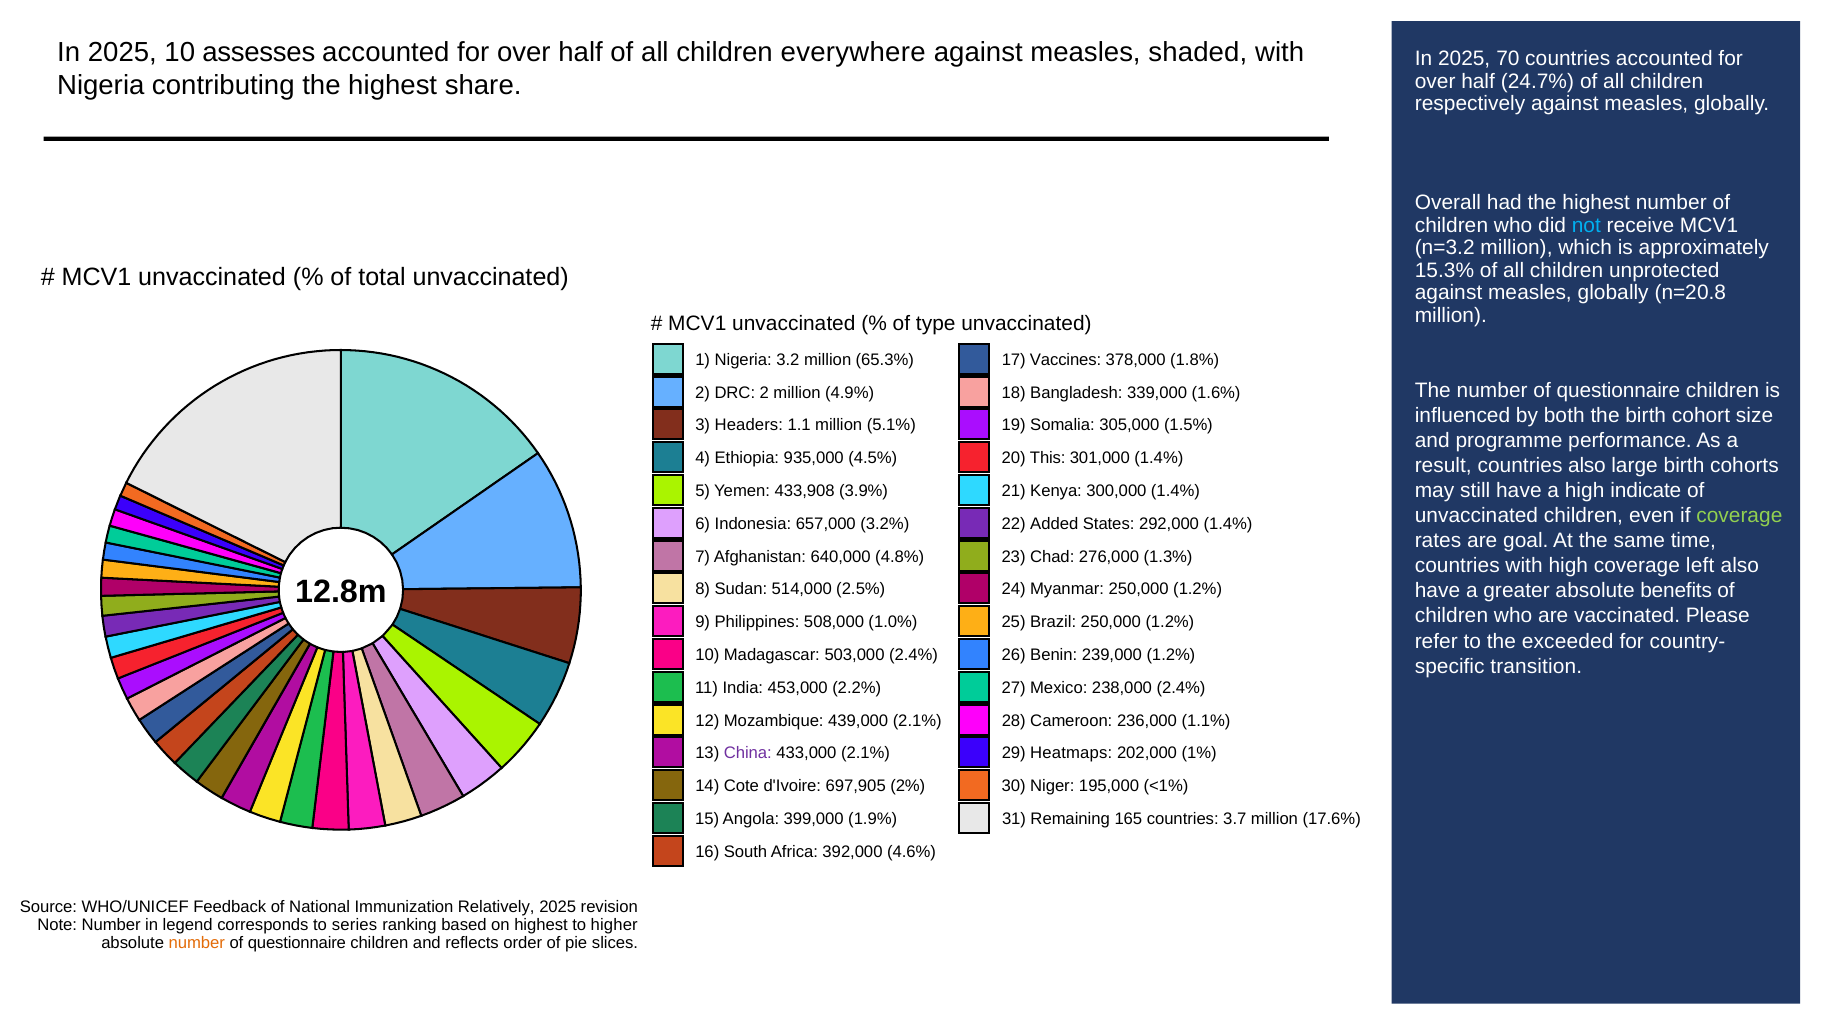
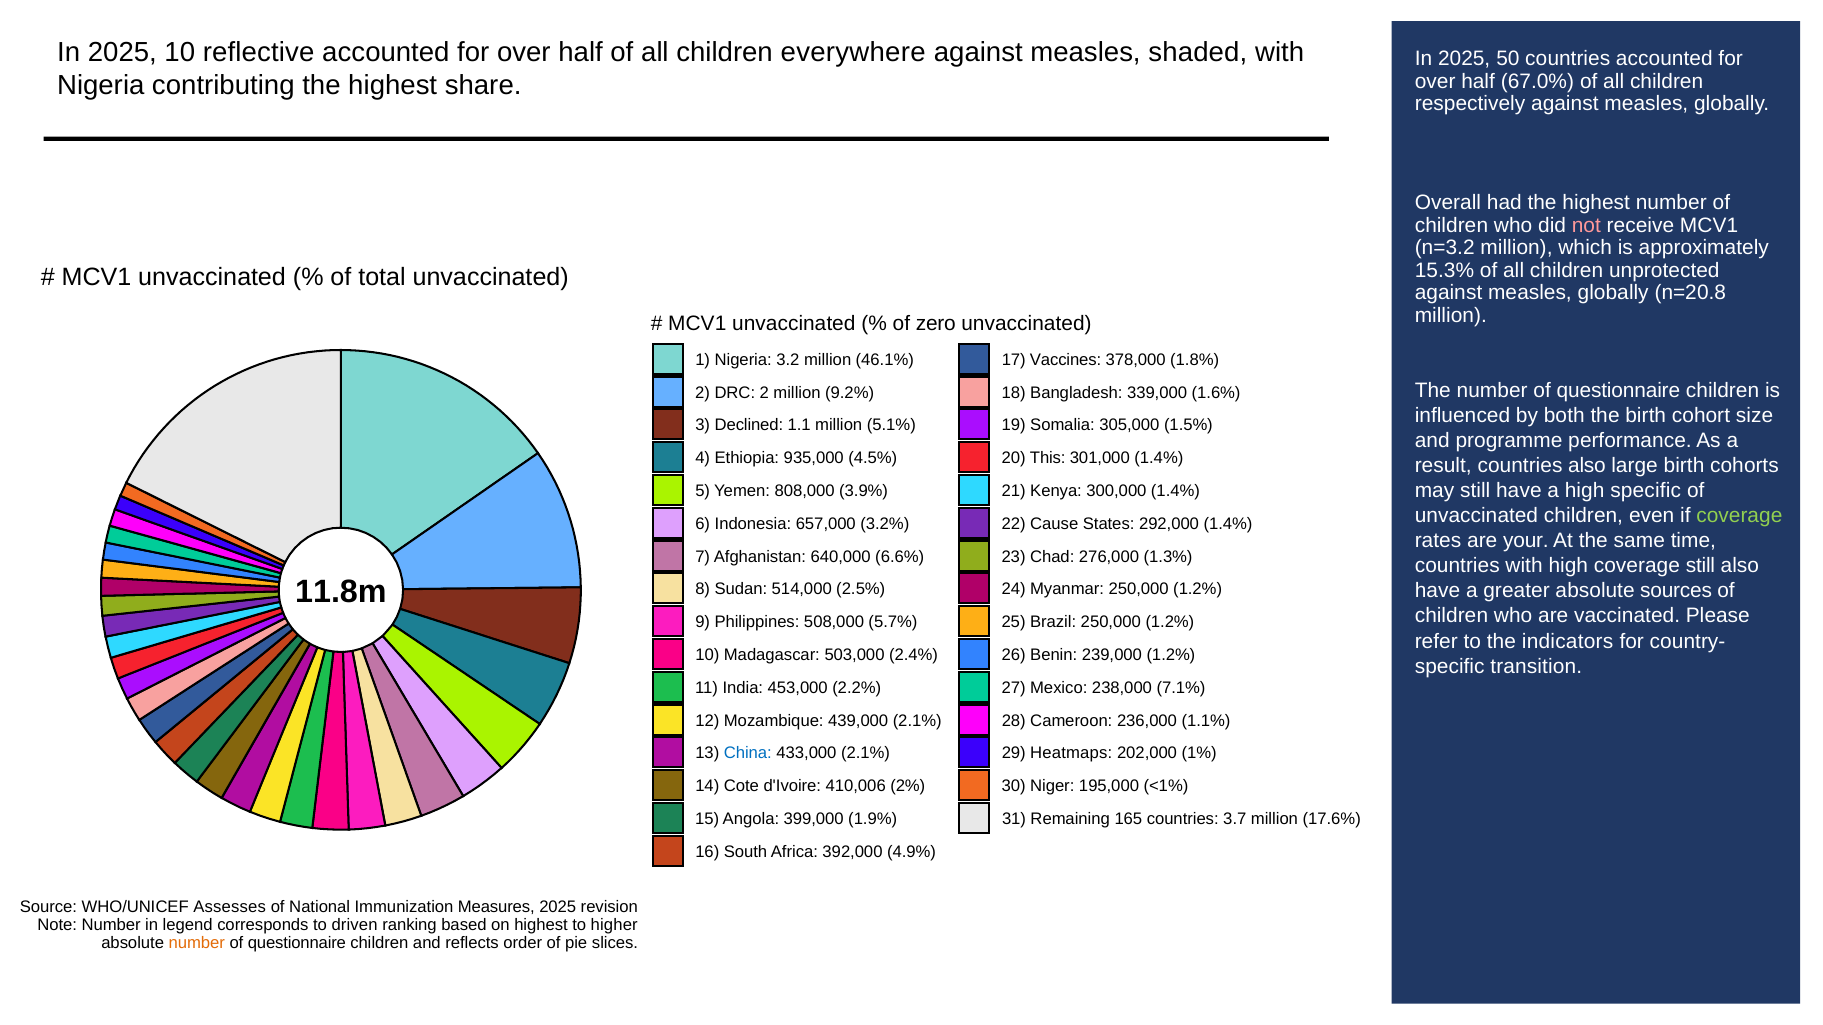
assesses: assesses -> reflective
70: 70 -> 50
24.7%: 24.7% -> 67.0%
not colour: light blue -> pink
type: type -> zero
65.3%: 65.3% -> 46.1%
4.9%: 4.9% -> 9.2%
Headers: Headers -> Declined
high indicate: indicate -> specific
433,908: 433,908 -> 808,000
Added: Added -> Cause
goal: goal -> your
4.8%: 4.8% -> 6.6%
coverage left: left -> still
12.8m: 12.8m -> 11.8m
benefits: benefits -> sources
1.0%: 1.0% -> 5.7%
exceeded: exceeded -> indicators
238,000 2.4%: 2.4% -> 7.1%
China colour: purple -> blue
697,905: 697,905 -> 410,006
4.6%: 4.6% -> 4.9%
Feedback: Feedback -> Assesses
Relatively: Relatively -> Measures
series: series -> driven
